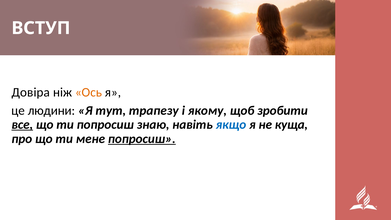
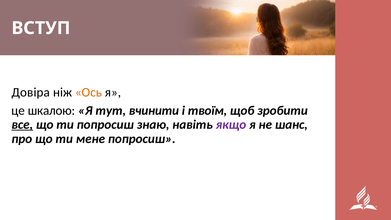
людини: людини -> шкалою
трапезу: трапезу -> вчинити
якому: якому -> твоїм
якщо colour: blue -> purple
куща: куща -> шанс
попросиш at (142, 139) underline: present -> none
